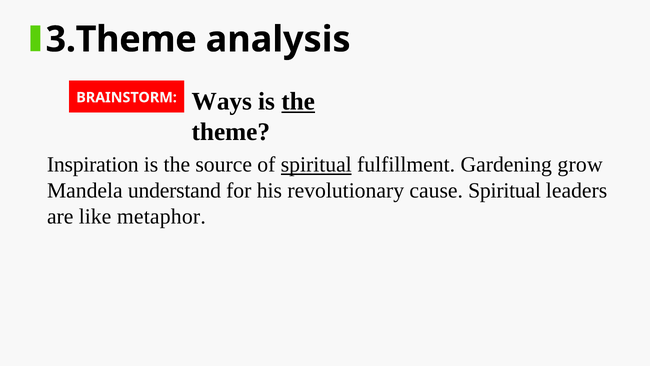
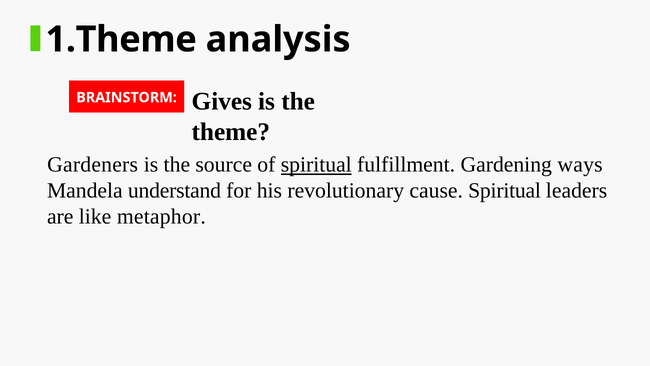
3.Theme: 3.Theme -> 1.Theme
Ways: Ways -> Gives
the at (298, 101) underline: present -> none
Inspiration: Inspiration -> Gardeners
grow: grow -> ways
